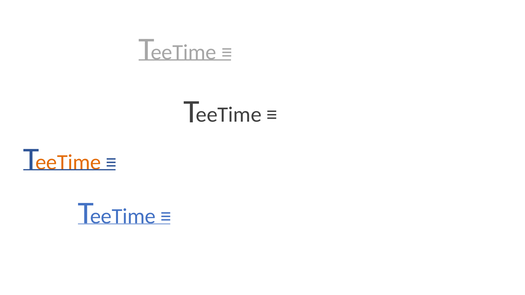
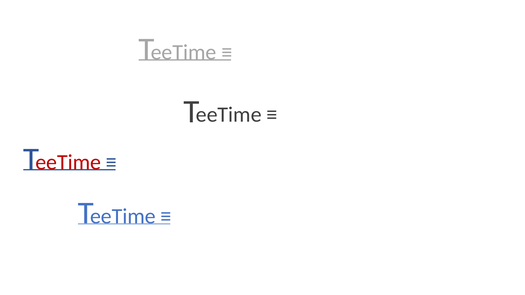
eeTime at (68, 162) colour: orange -> red
